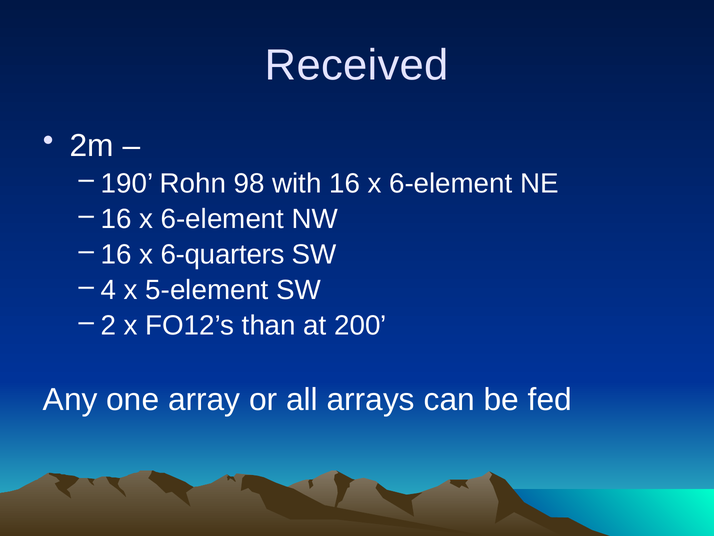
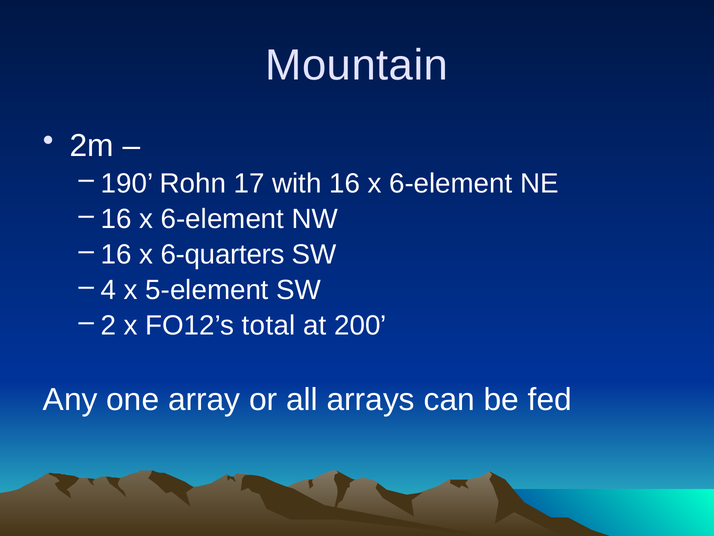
Received: Received -> Mountain
98: 98 -> 17
than: than -> total
